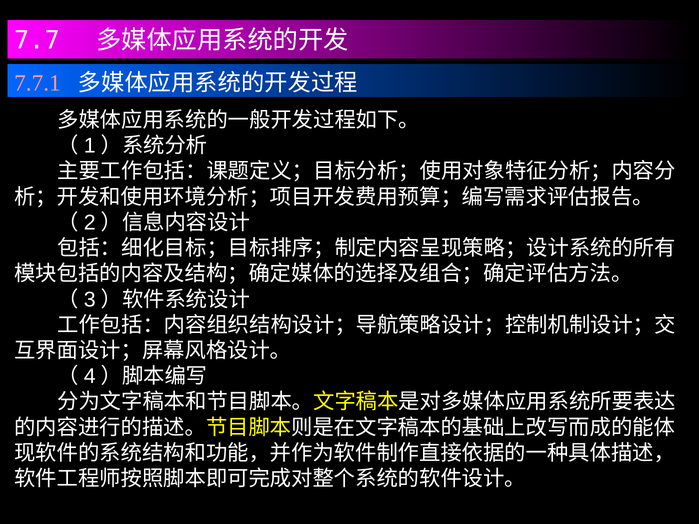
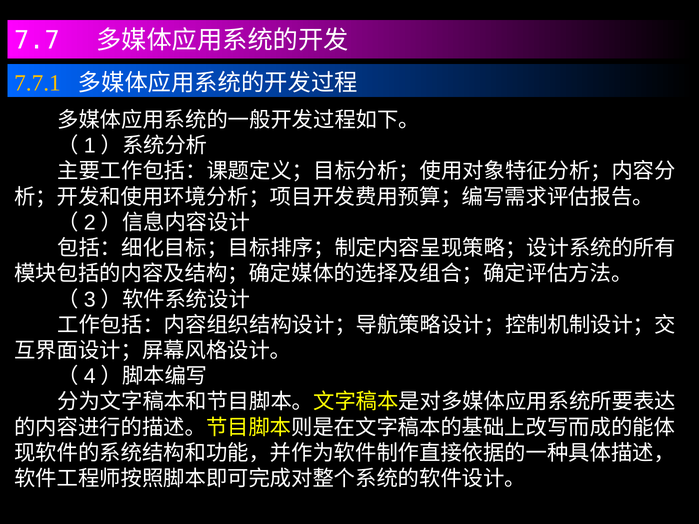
7.7.1 colour: pink -> yellow
